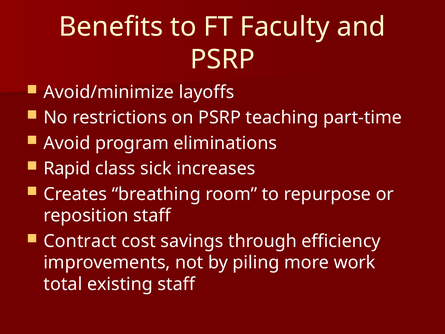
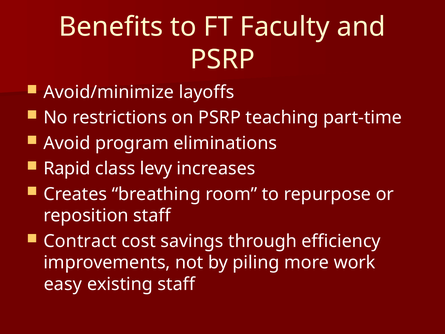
sick: sick -> levy
total: total -> easy
